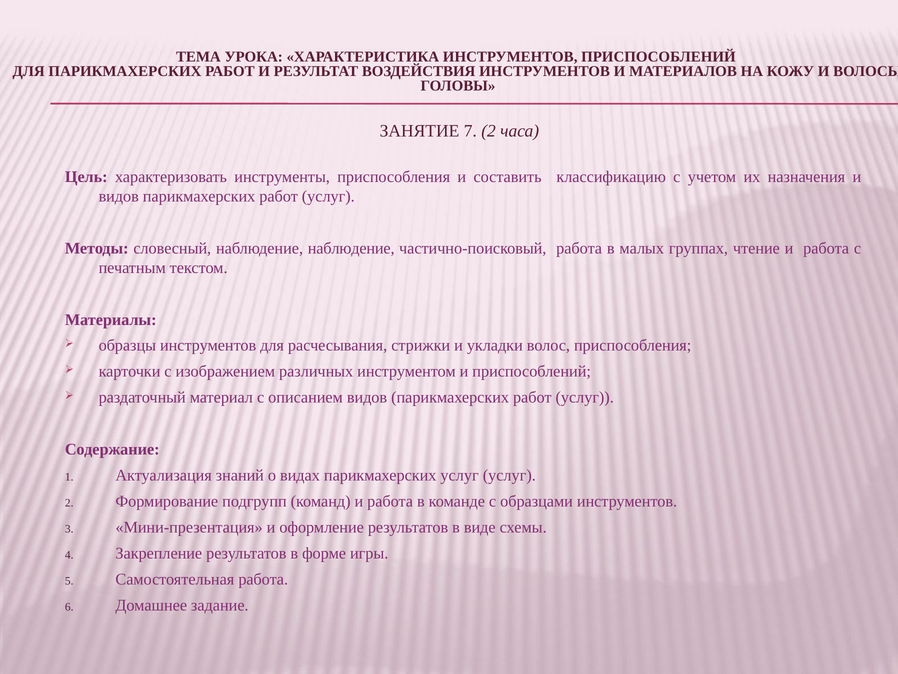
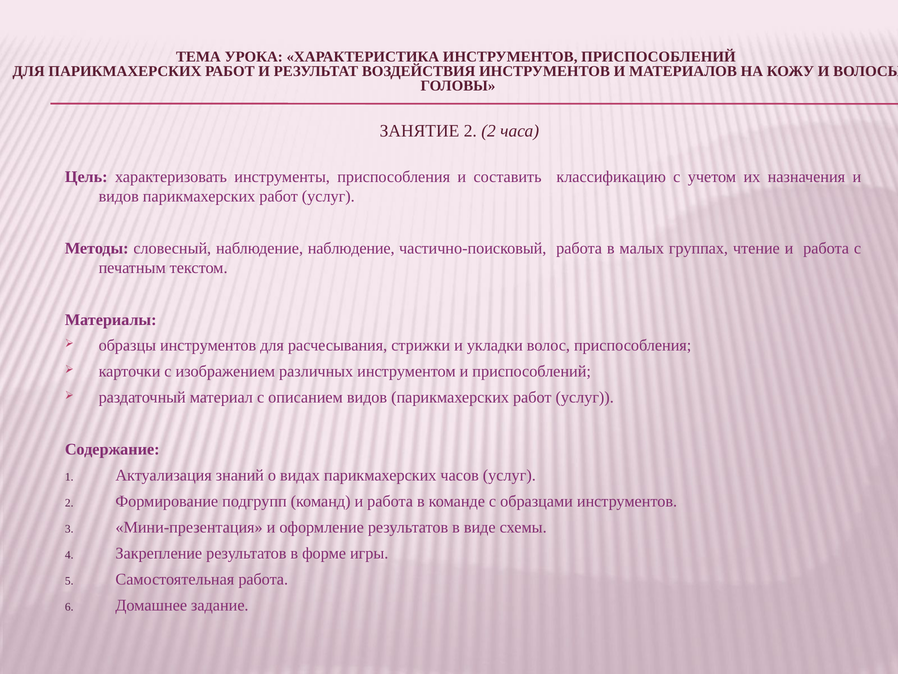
ЗАНЯТИЕ 7: 7 -> 2
парикмахерских услуг: услуг -> часов
